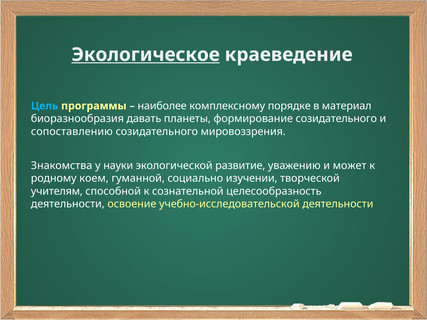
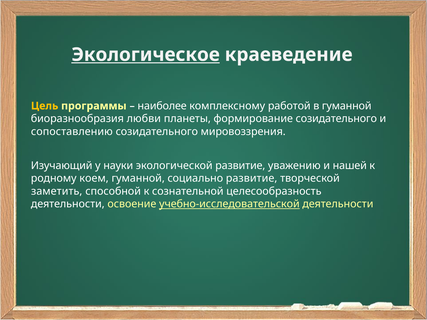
Цель colour: light blue -> yellow
порядке: порядке -> работой
в материал: материал -> гуманной
давать: давать -> любви
Знакомства: Знакомства -> Изучающий
может: может -> нашей
социально изучении: изучении -> развитие
учителям: учителям -> заметить
учебно-исследовательской underline: none -> present
